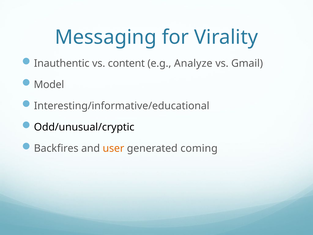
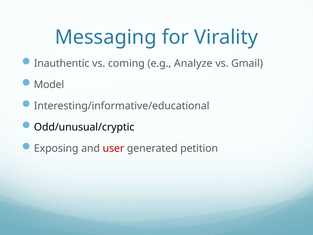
content: content -> coming
Backfires: Backfires -> Exposing
user colour: orange -> red
coming: coming -> petition
